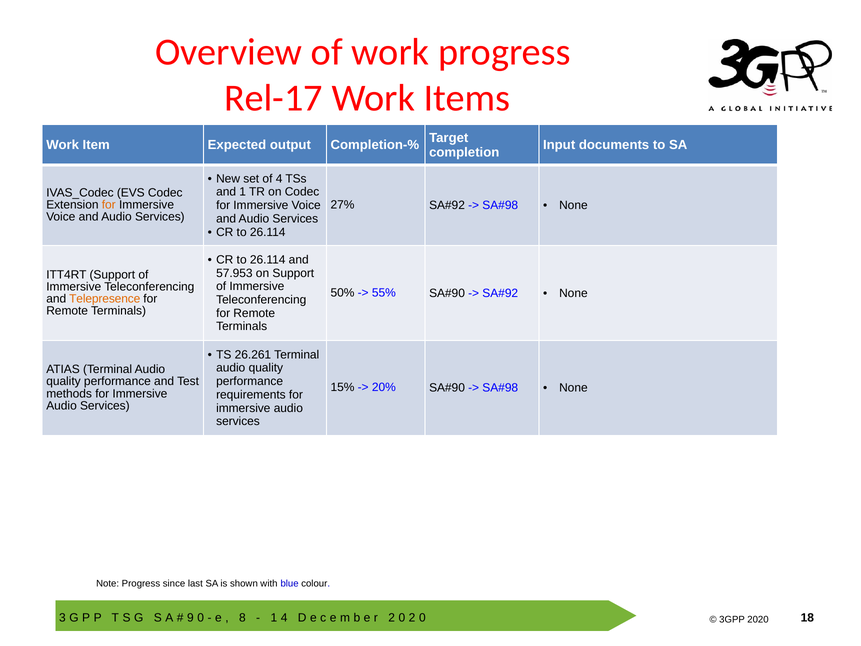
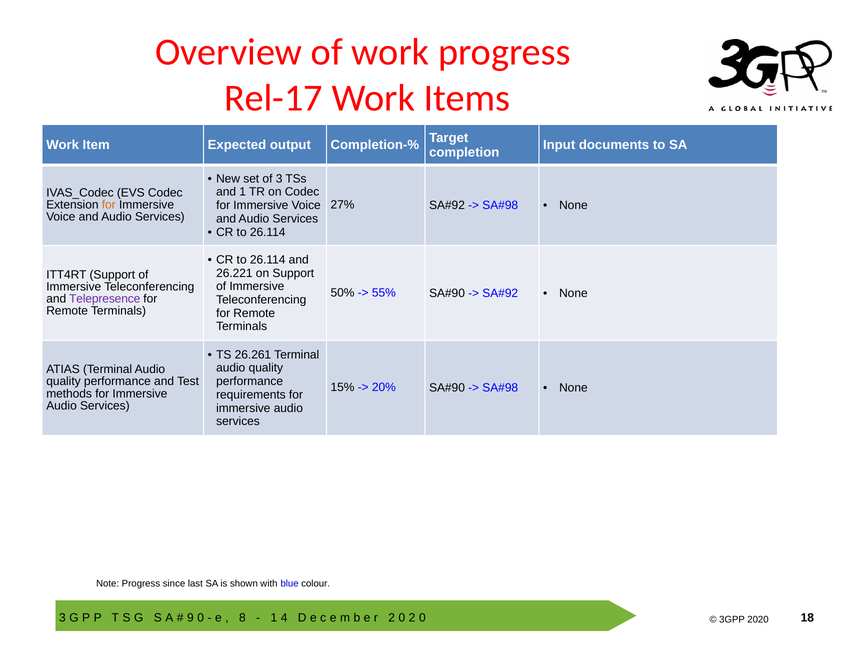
of 4: 4 -> 3
57.953: 57.953 -> 26.221
Telepresence colour: orange -> purple
